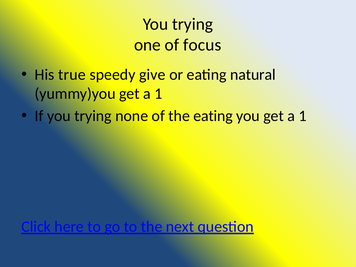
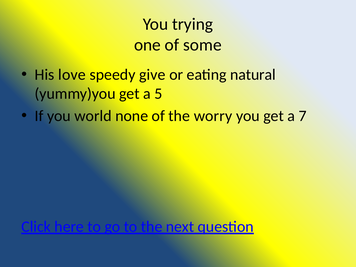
focus: focus -> some
true: true -> love
yummy)you get a 1: 1 -> 5
If you trying: trying -> world
the eating: eating -> worry
you get a 1: 1 -> 7
